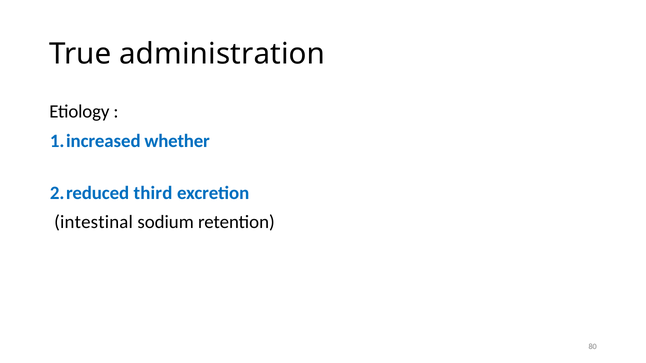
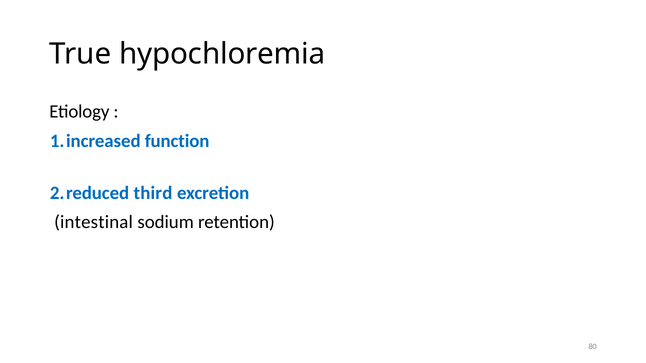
administration: administration -> hypochloremia
whether: whether -> function
